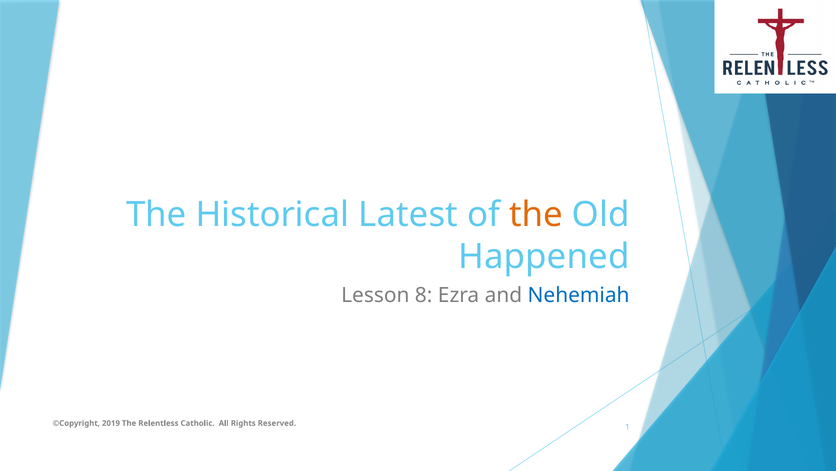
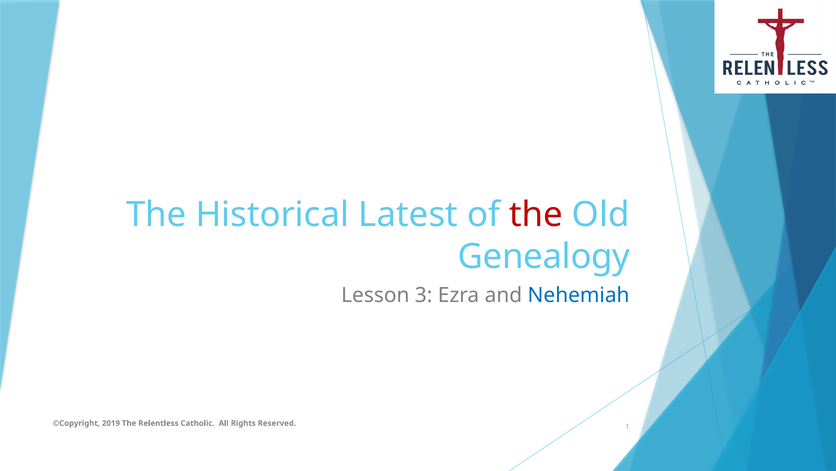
the at (536, 214) colour: orange -> red
Happened: Happened -> Genealogy
8: 8 -> 3
